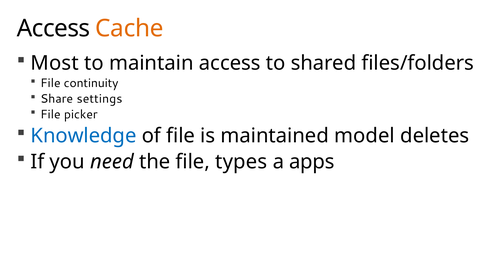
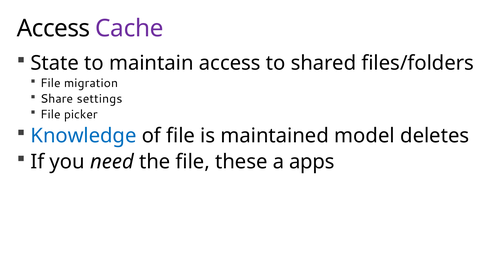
Cache colour: orange -> purple
Most: Most -> State
continuity: continuity -> migration
types: types -> these
